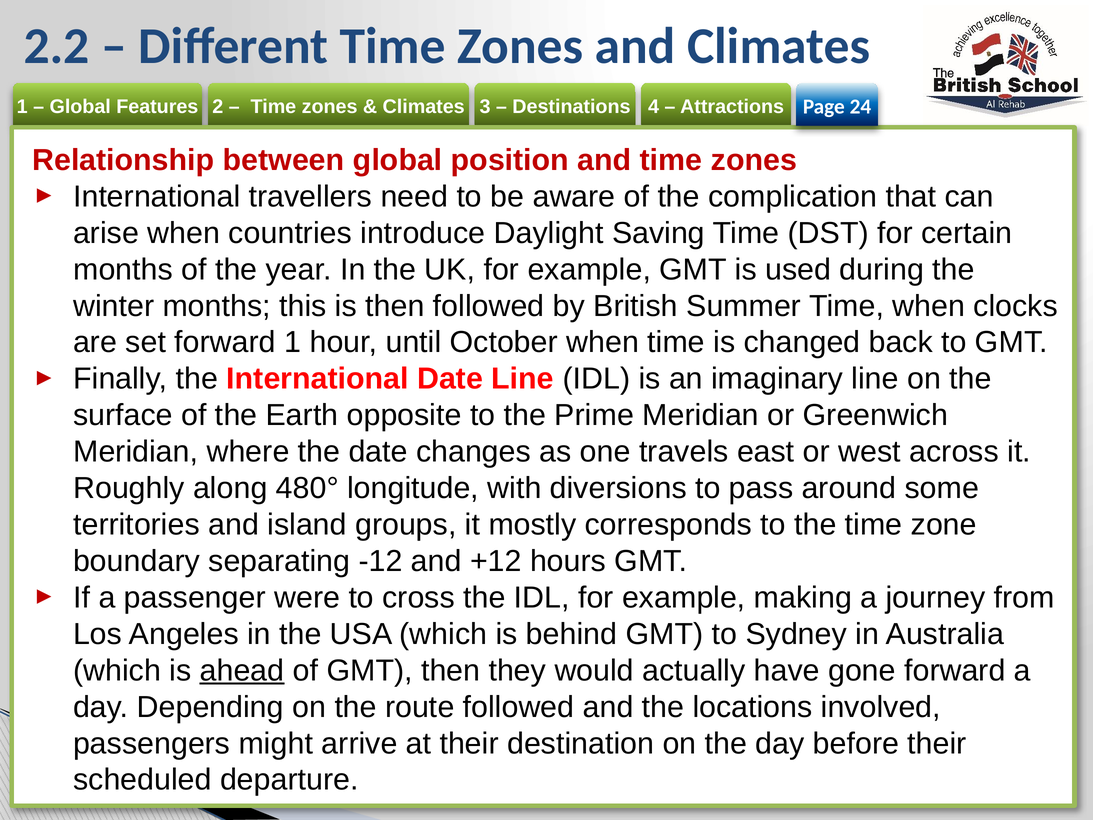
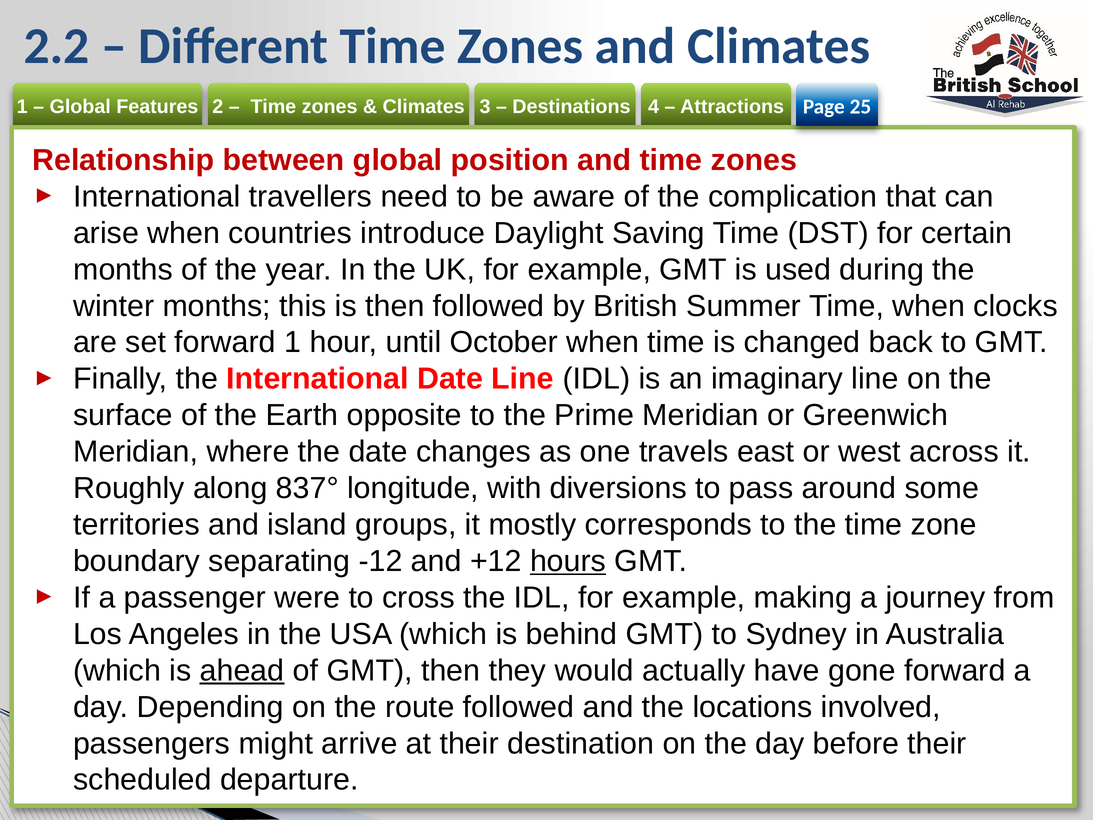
24: 24 -> 25
480°: 480° -> 837°
hours underline: none -> present
